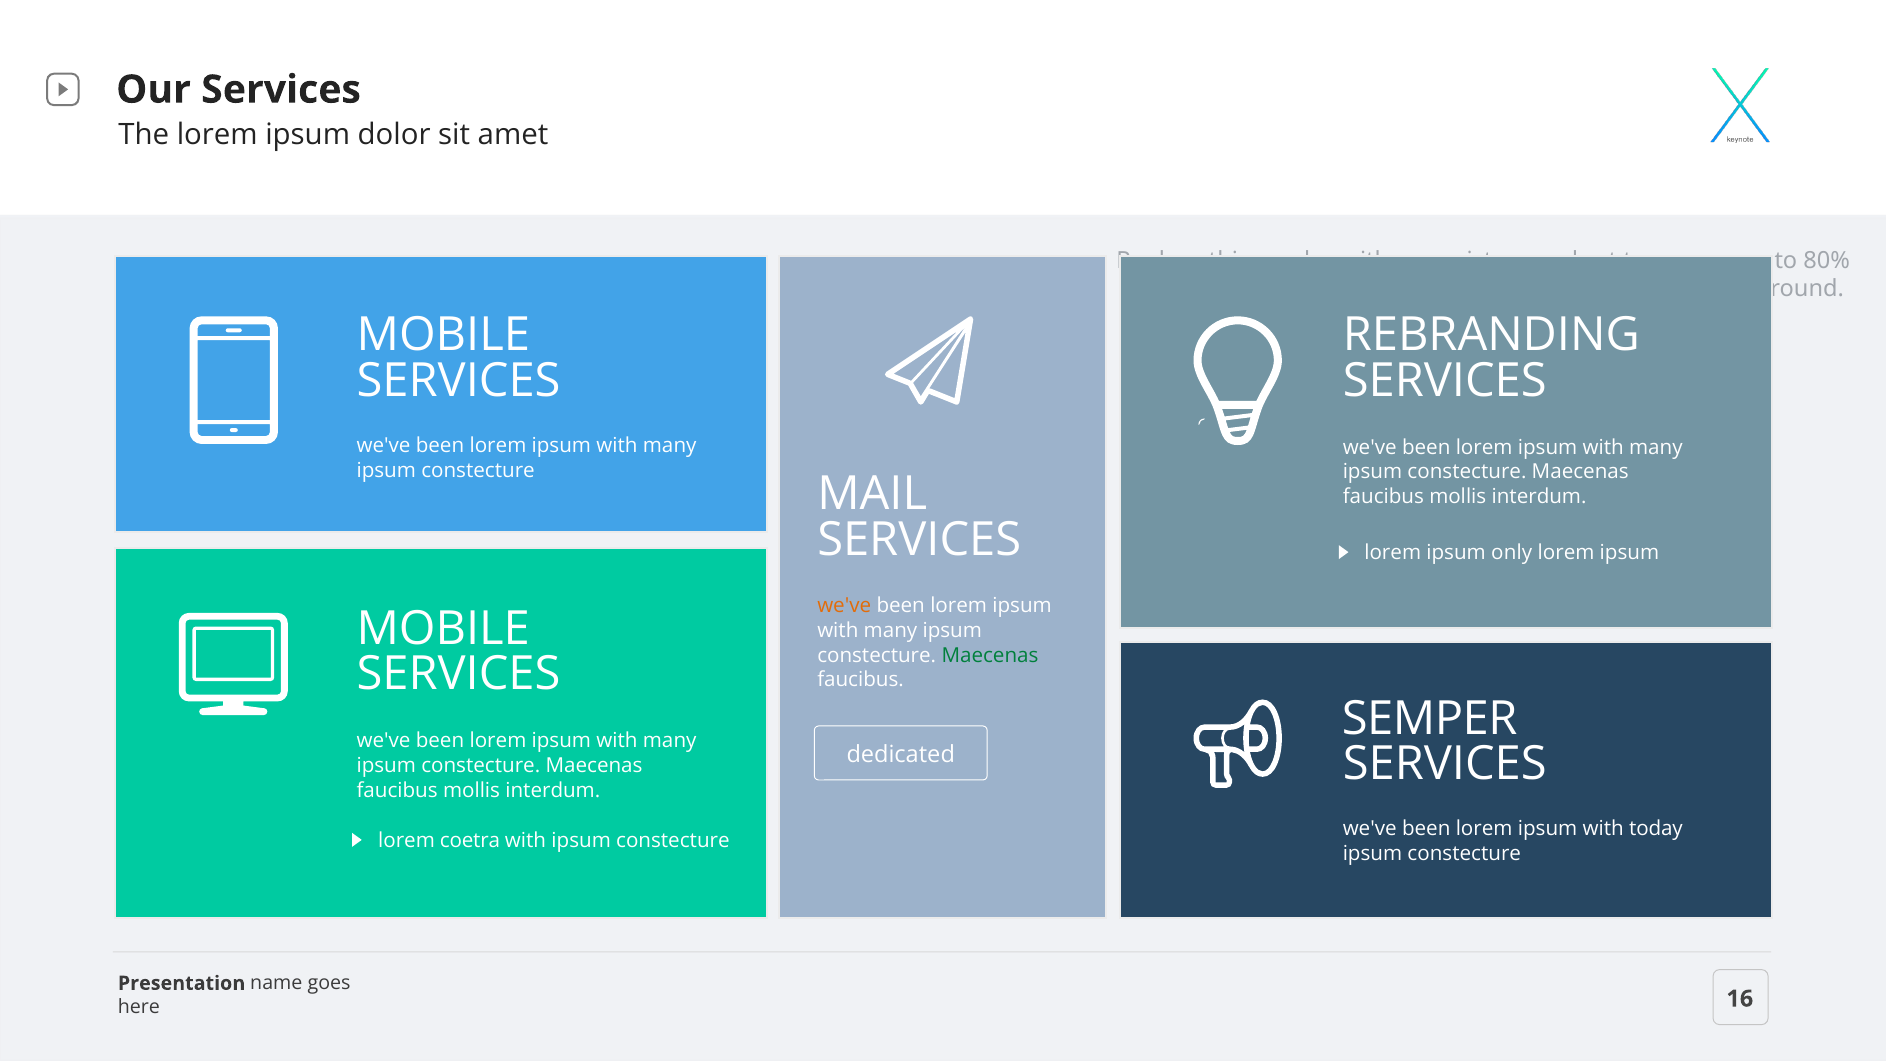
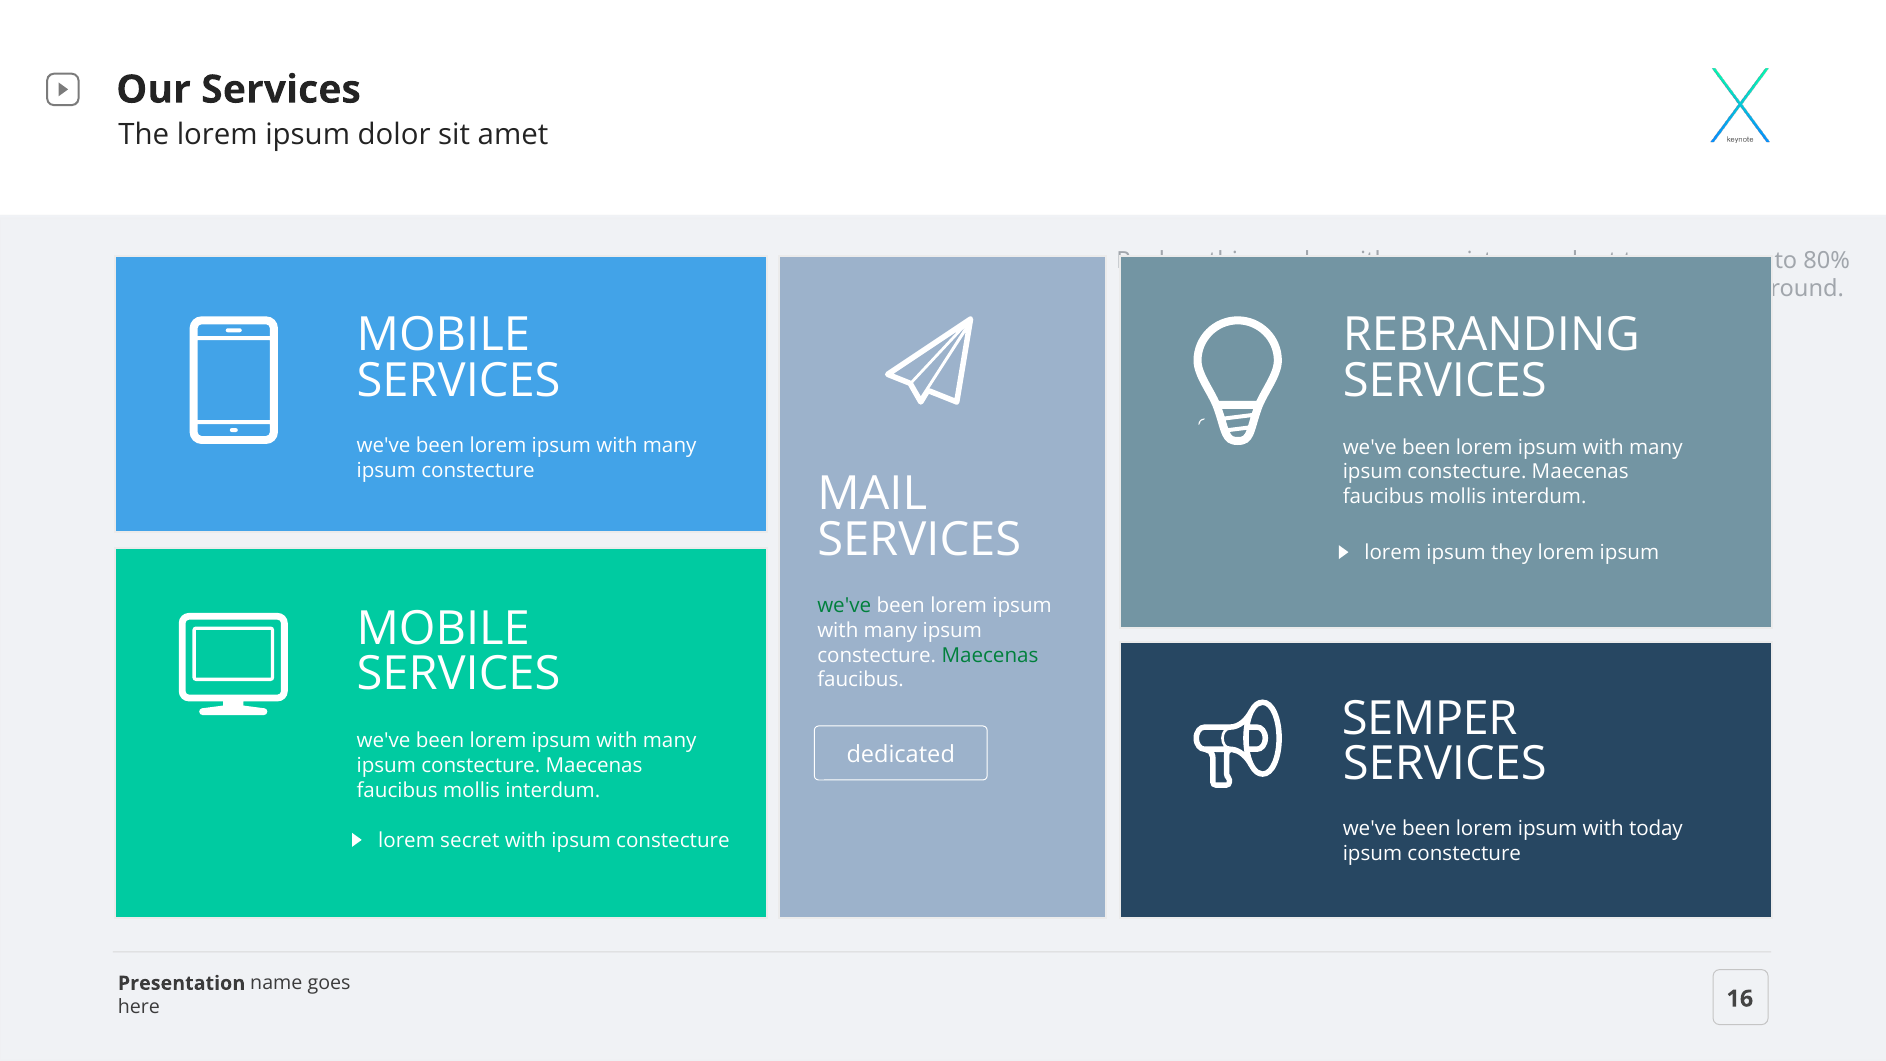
only: only -> they
we've at (844, 606) colour: orange -> green
coetra: coetra -> secret
